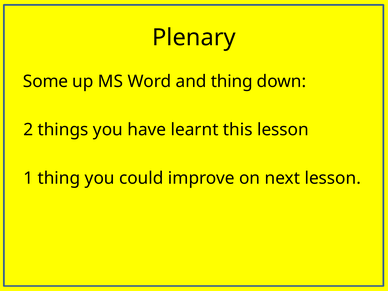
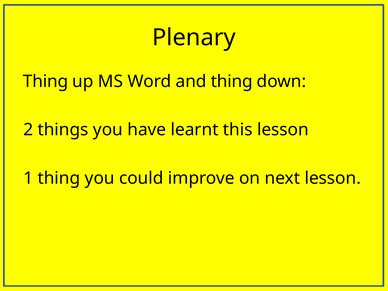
Some at (46, 81): Some -> Thing
